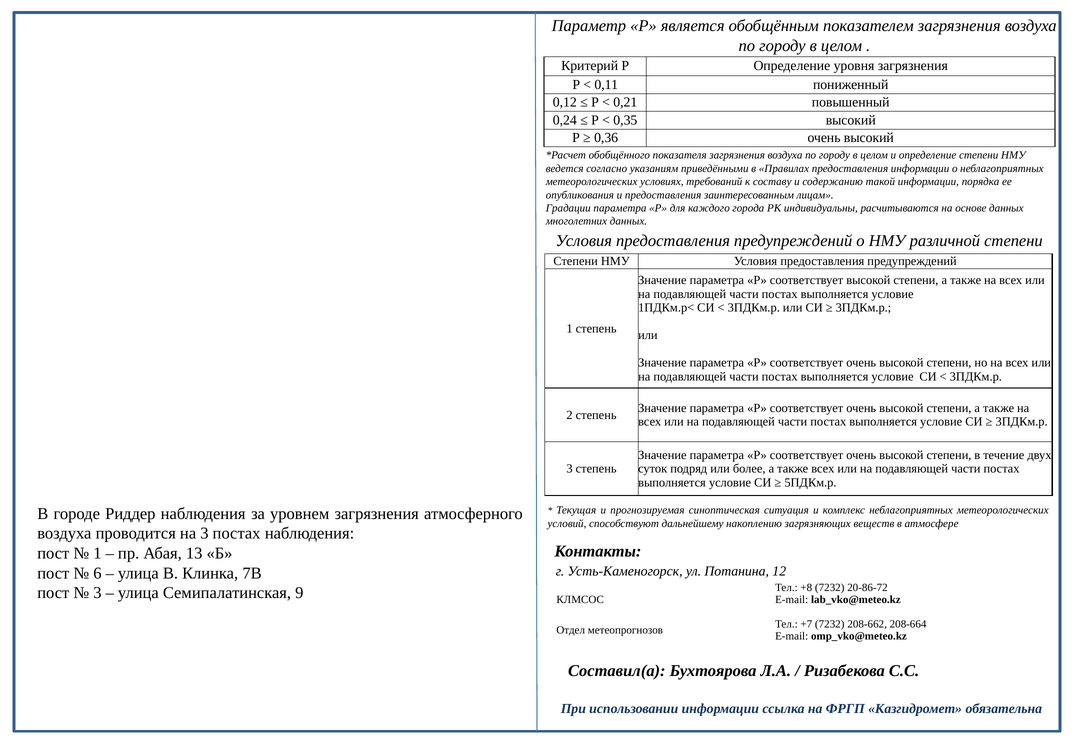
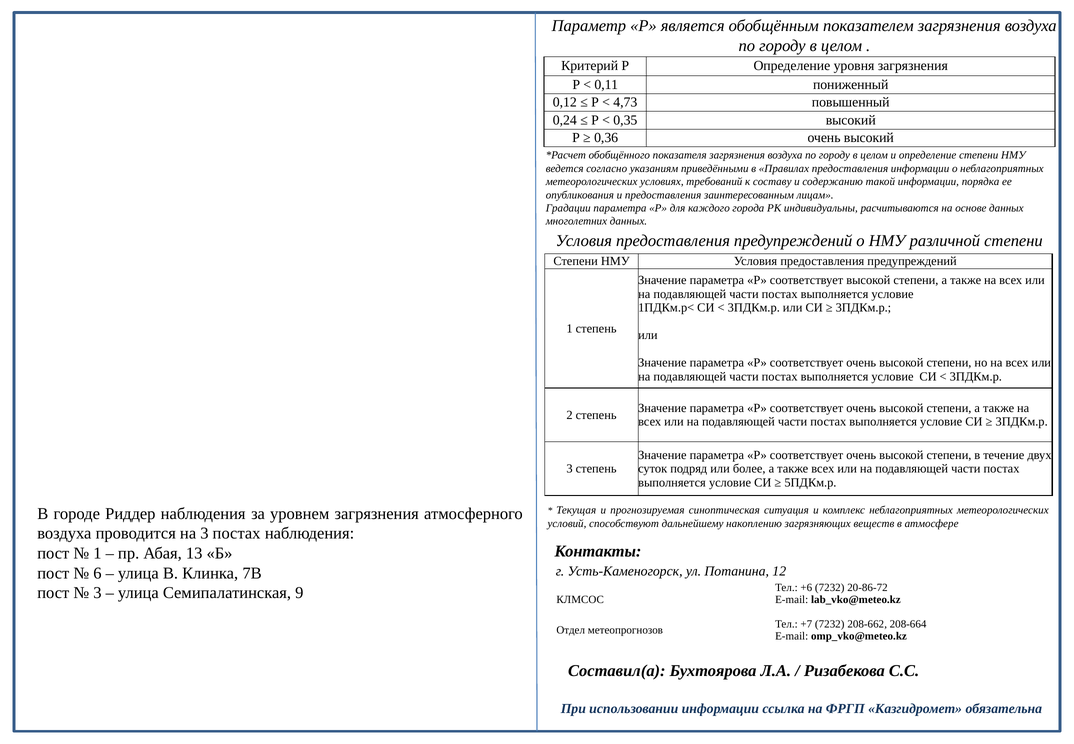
0,21: 0,21 -> 4,73
+8: +8 -> +6
